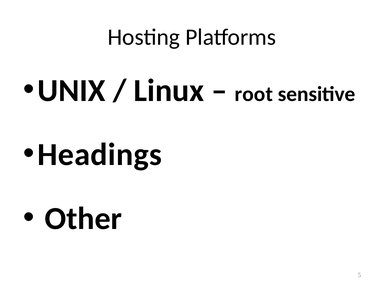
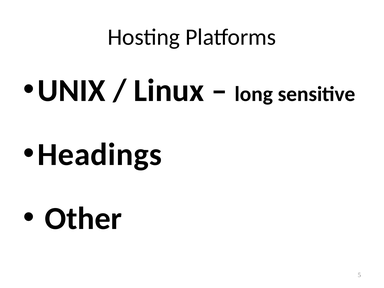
root: root -> long
